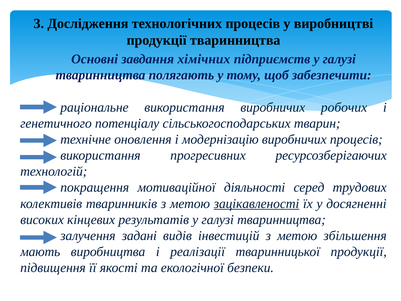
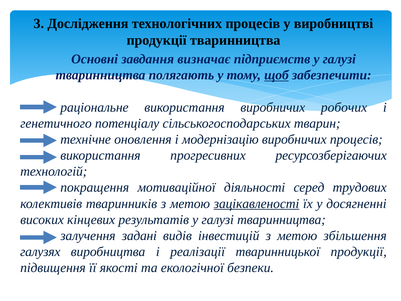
хімічних: хімічних -> визначає
щоб underline: none -> present
мають: мають -> галузях
